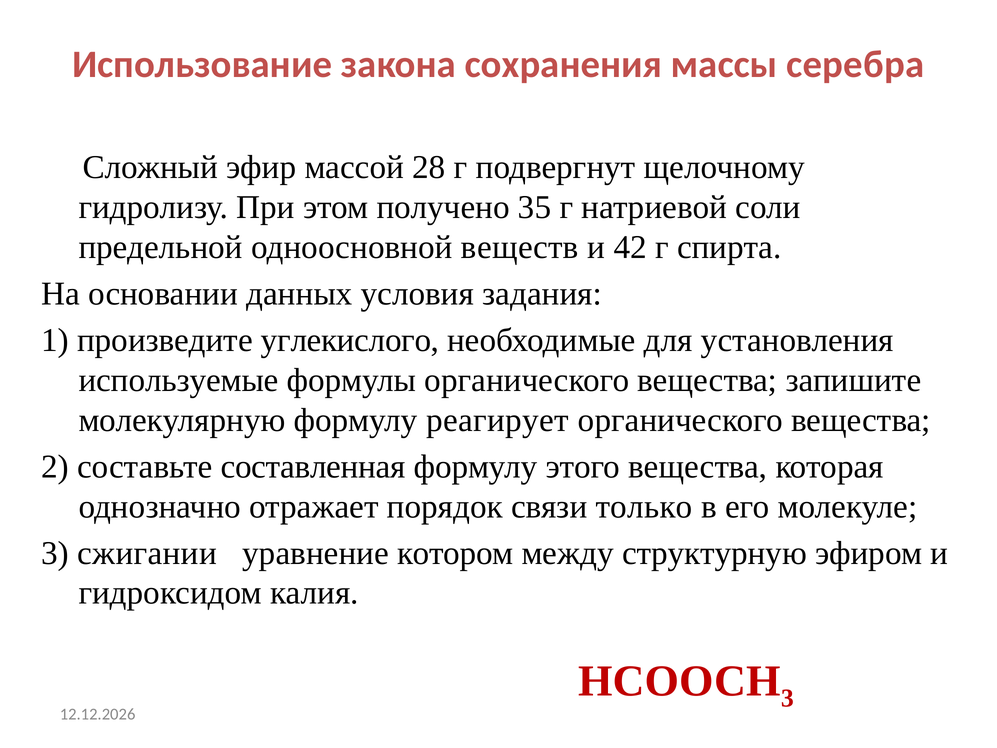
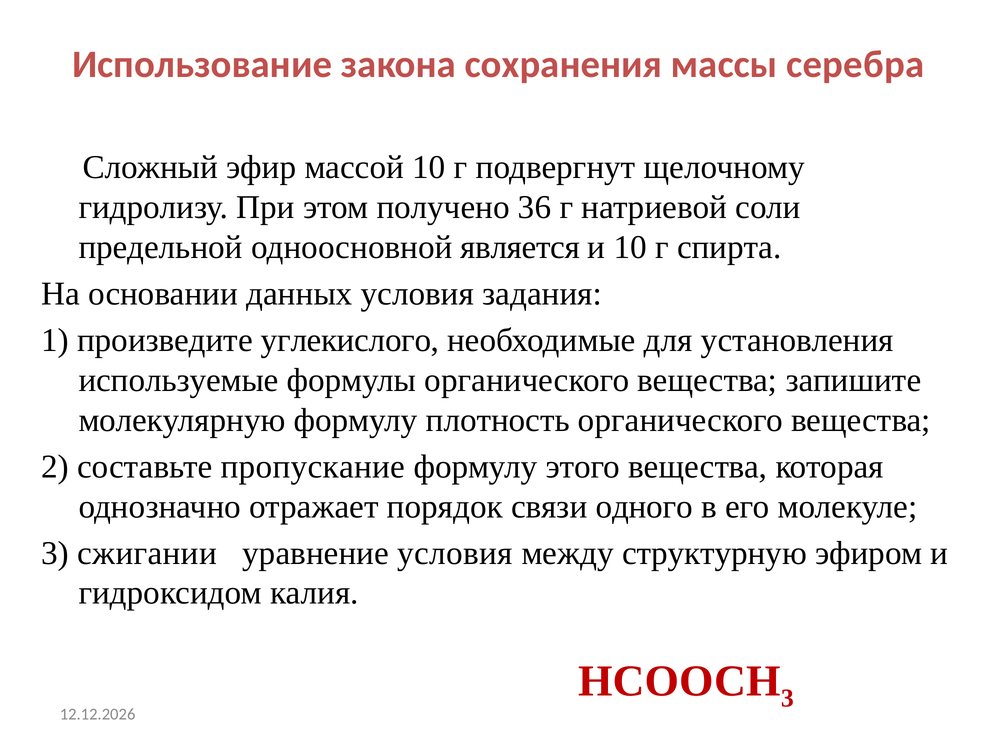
массой 28: 28 -> 10
35: 35 -> 36
веществ: веществ -> является
и 42: 42 -> 10
реагирует: реагирует -> плотность
составленная: составленная -> пропускание
только: только -> одного
уравнение котором: котором -> условия
